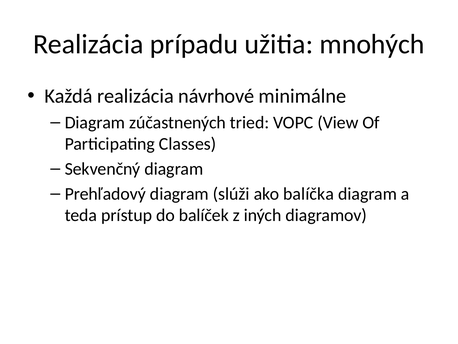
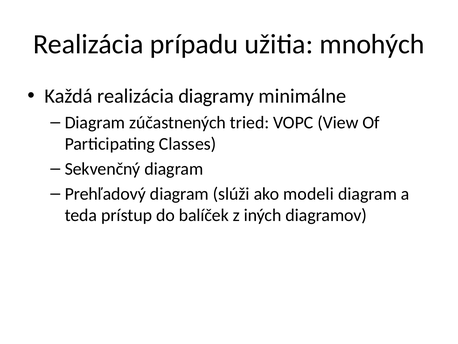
návrhové: návrhové -> diagramy
balíčka: balíčka -> modeli
